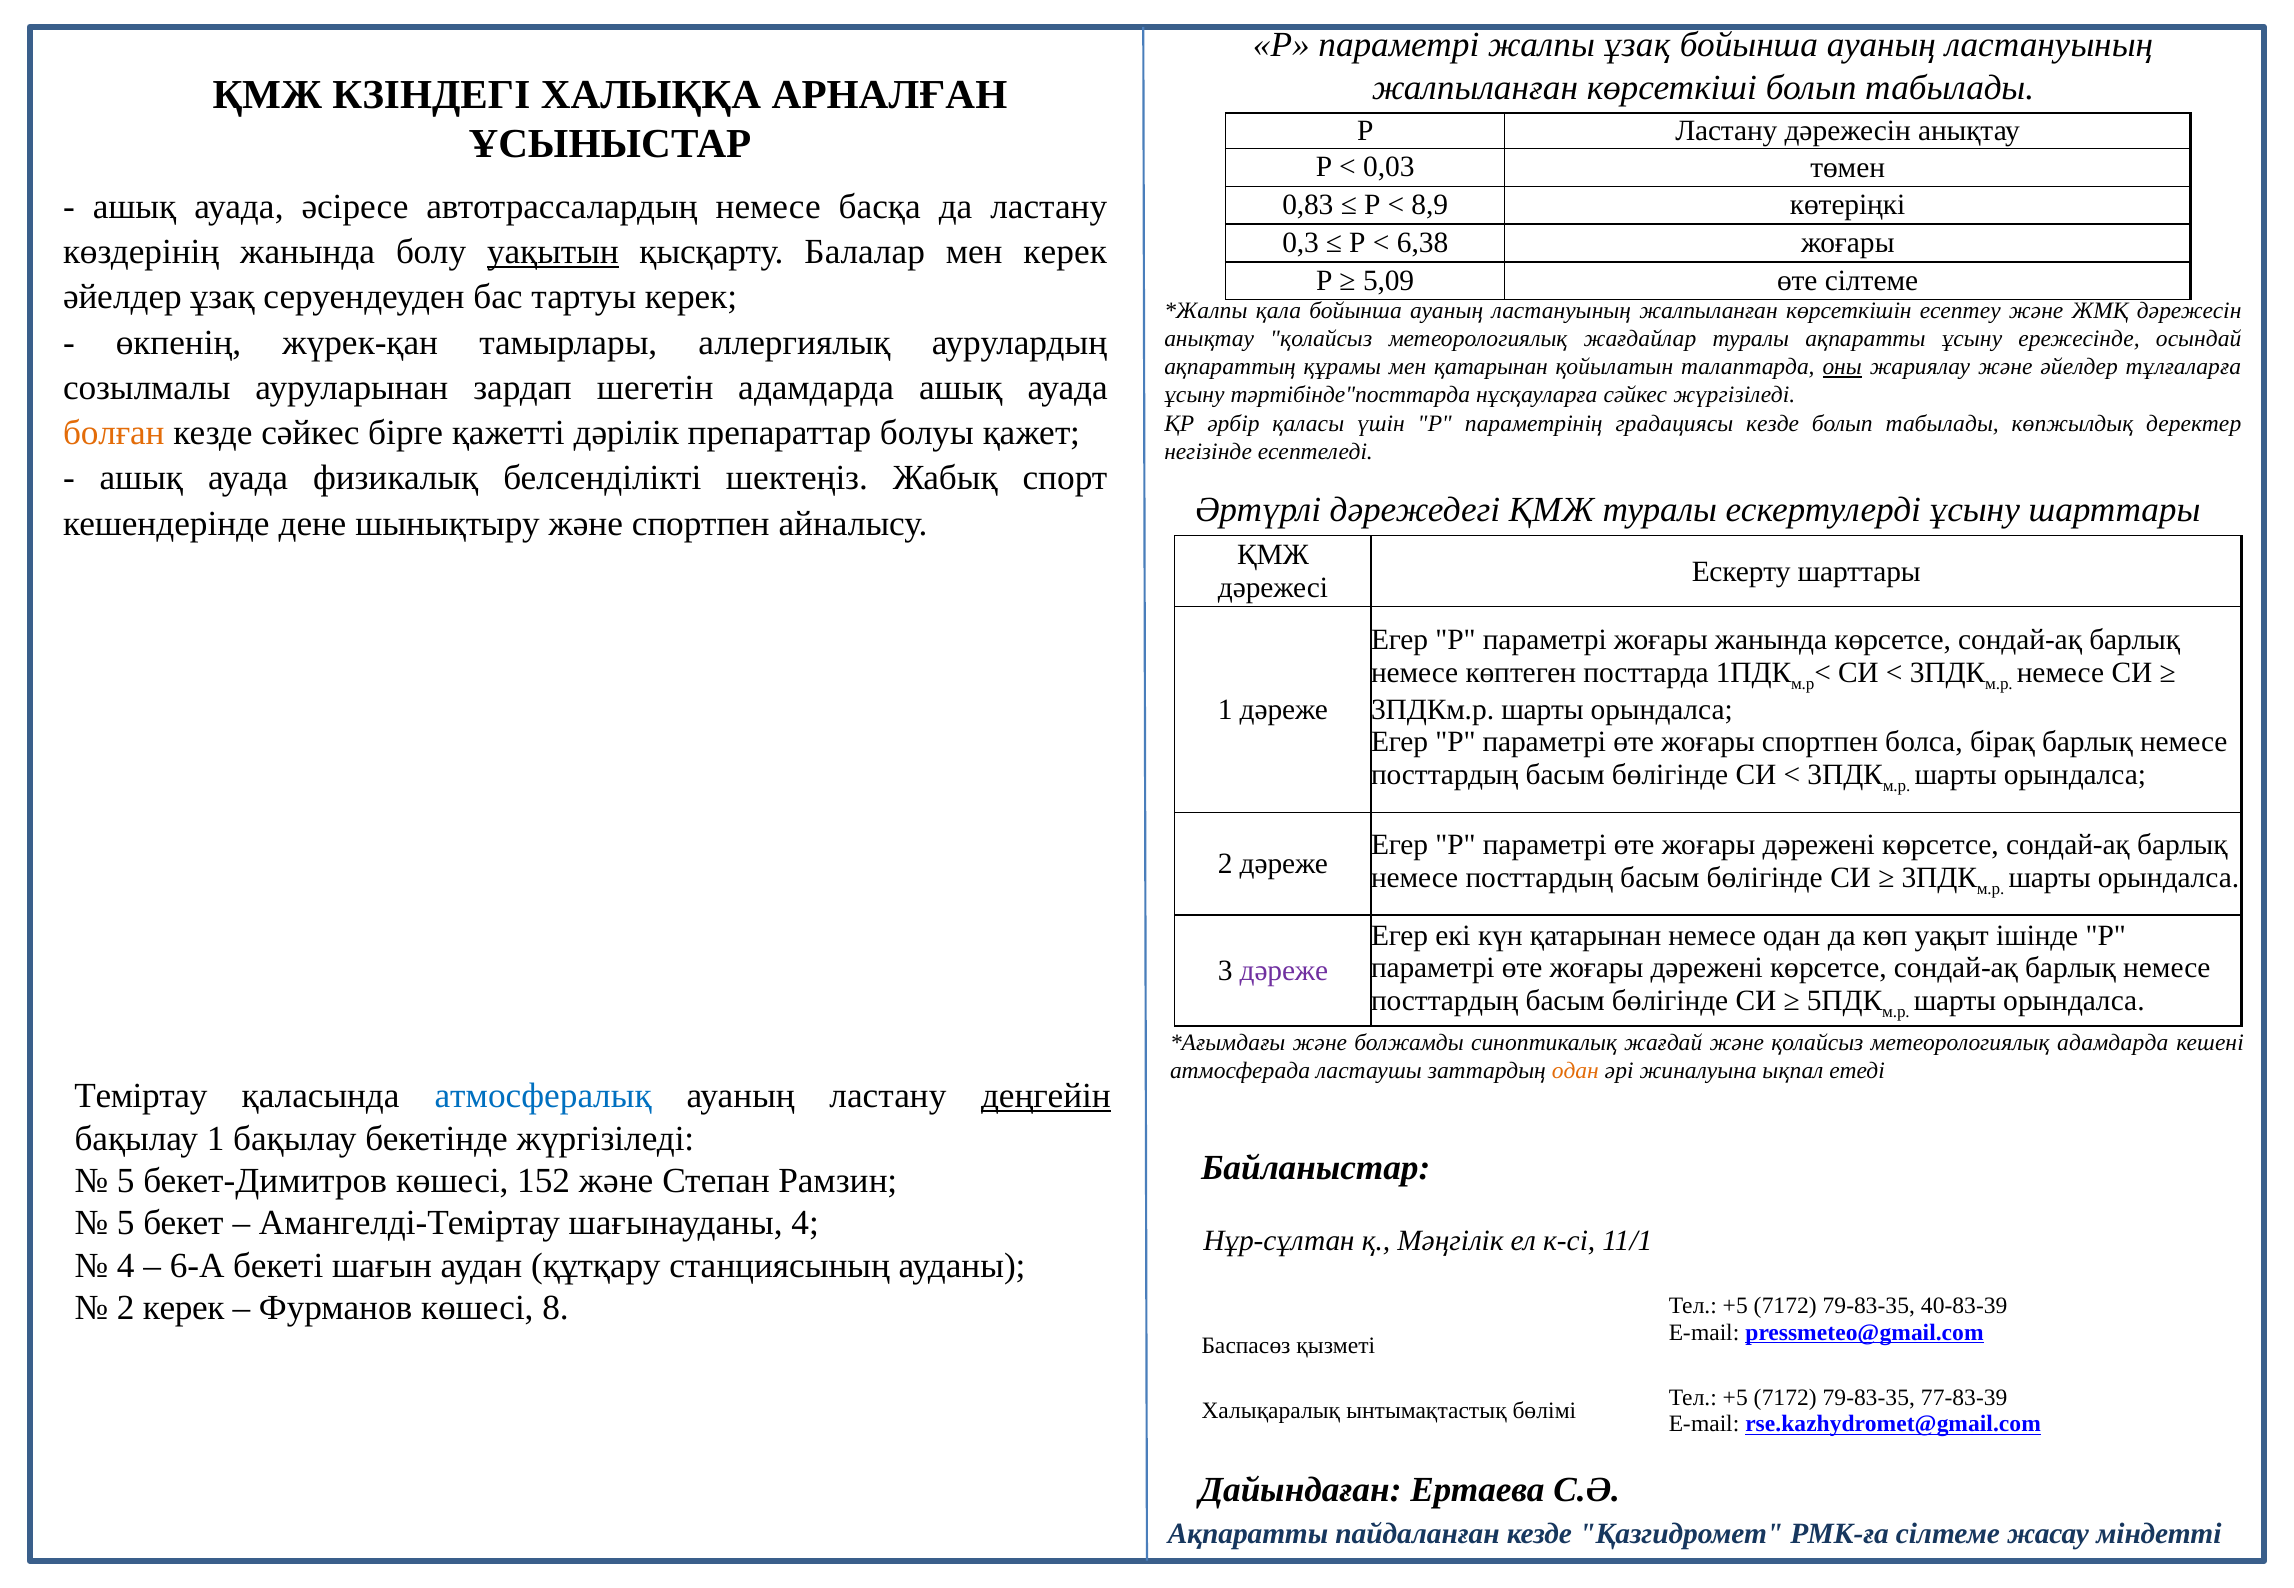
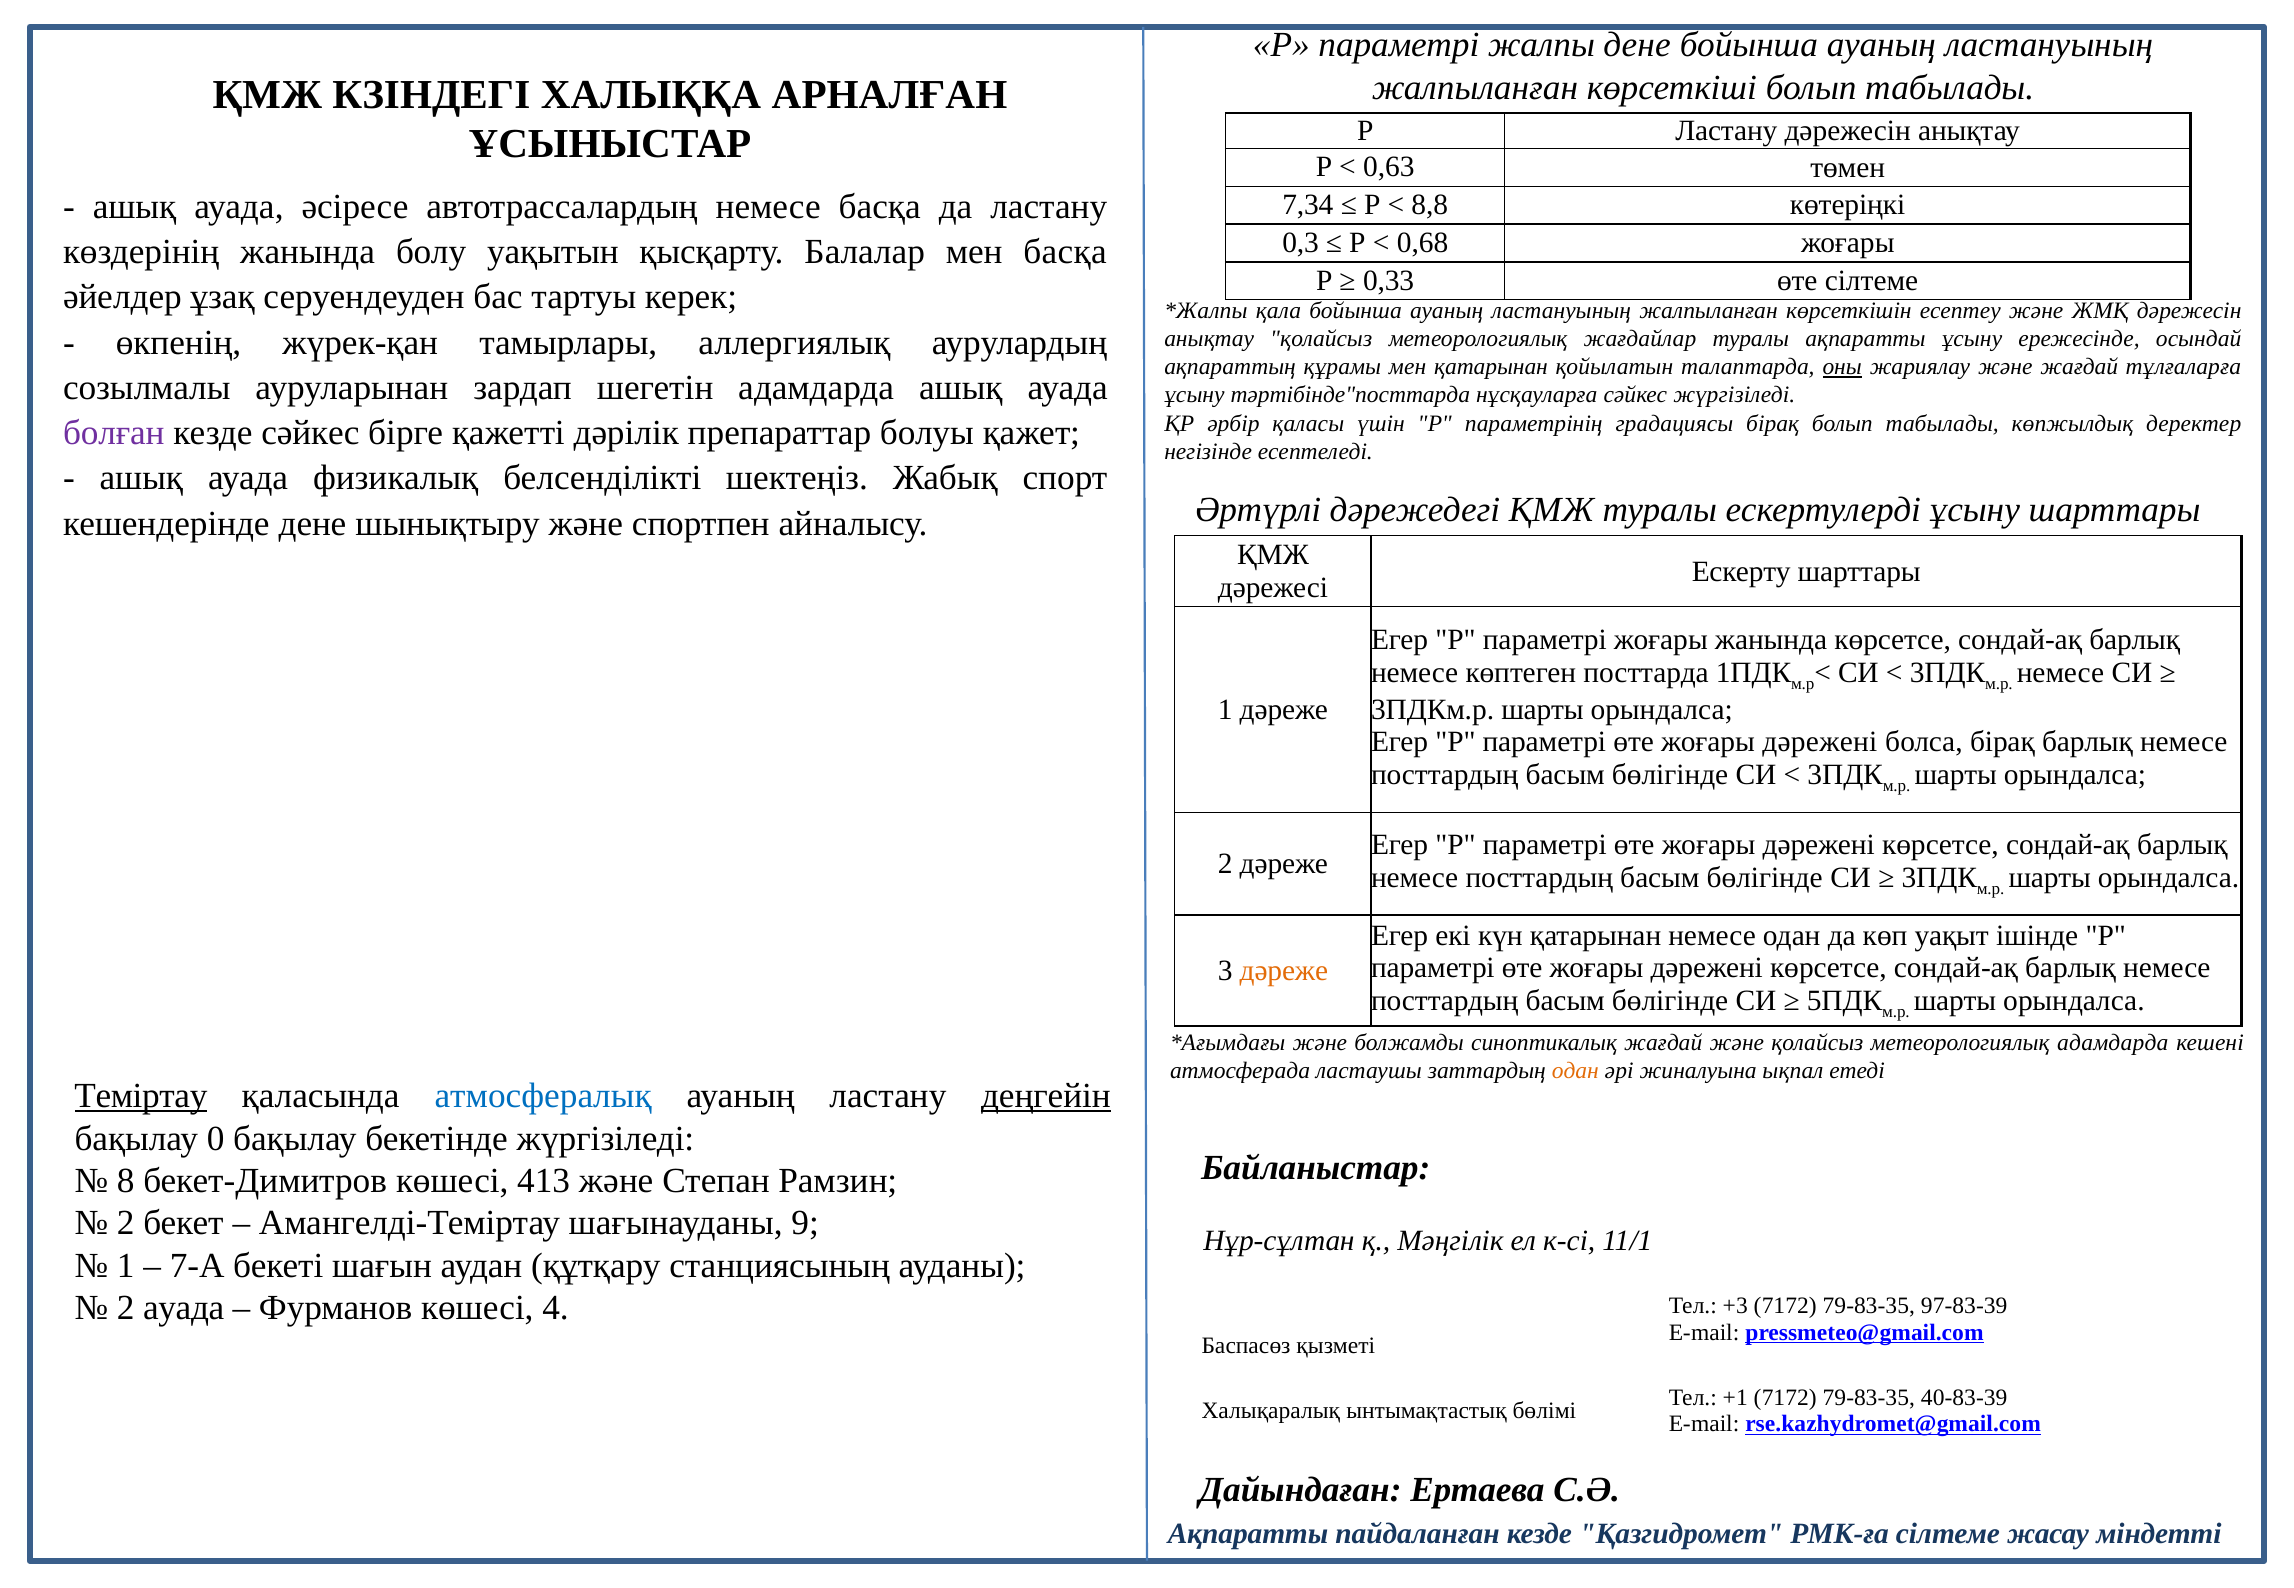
жалпы ұзақ: ұзақ -> дене
0,03: 0,03 -> 0,63
0,83: 0,83 -> 7,34
8,9: 8,9 -> 8,8
6,38: 6,38 -> 0,68
уақытын underline: present -> none
мен керек: керек -> басқа
5,09: 5,09 -> 0,33
және әйелдер: әйелдер -> жағдай
градациясы кезде: кезде -> бірақ
болған colour: orange -> purple
спортпен at (1820, 742): спортпен -> дәрежені
дәреже at (1284, 971) colour: purple -> orange
Теміртау underline: none -> present
бақылау 1: 1 -> 0
5 at (126, 1181): 5 -> 8
152: 152 -> 413
5 at (126, 1223): 5 -> 2
шағынауданы 4: 4 -> 9
4 at (126, 1266): 4 -> 1
6-А: 6-А -> 7-А
2 керек: керек -> ауада
8: 8 -> 4
+5 at (1735, 1306): +5 -> +3
40-83-39: 40-83-39 -> 97-83-39
+5 at (1735, 1398): +5 -> +1
77-83-39: 77-83-39 -> 40-83-39
